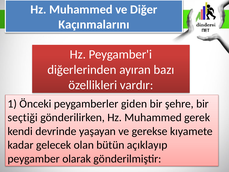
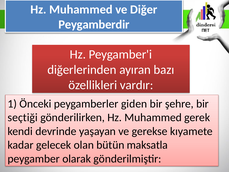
Kaçınmalarını: Kaçınmalarını -> Peygamberdir
açıklayıp: açıklayıp -> maksatla
